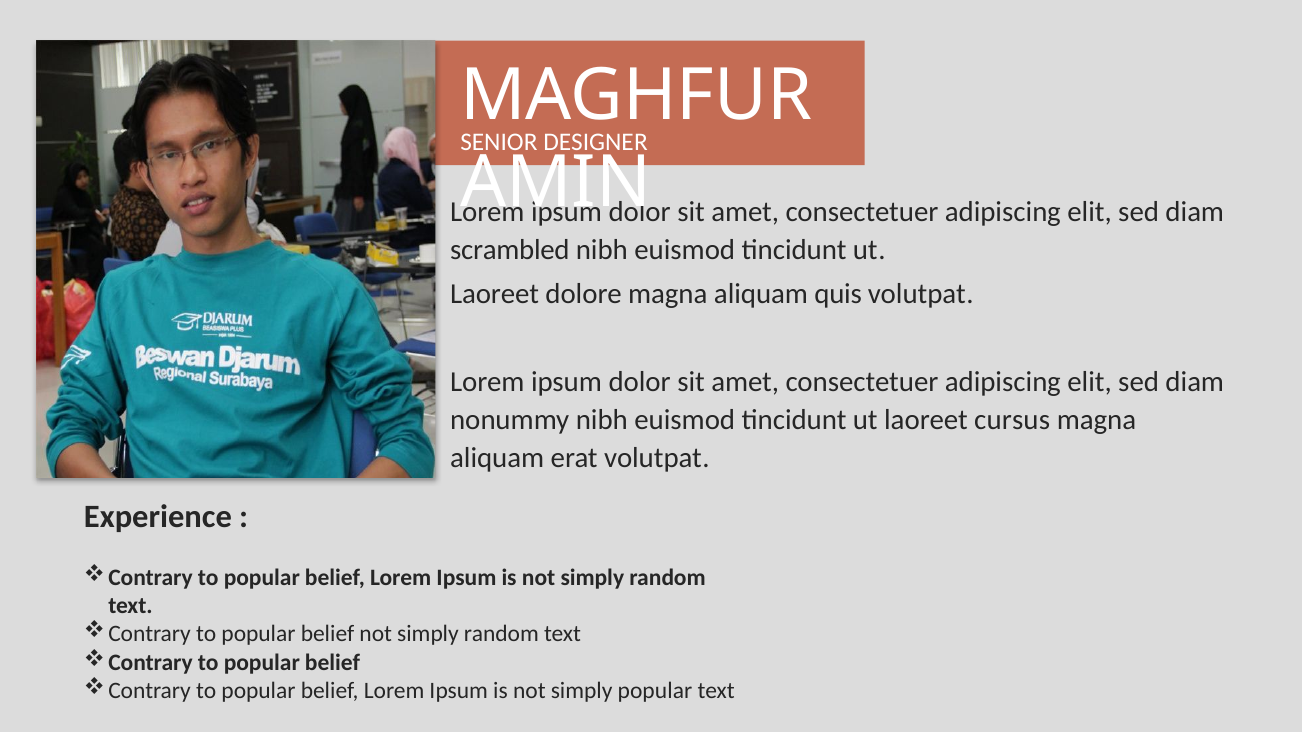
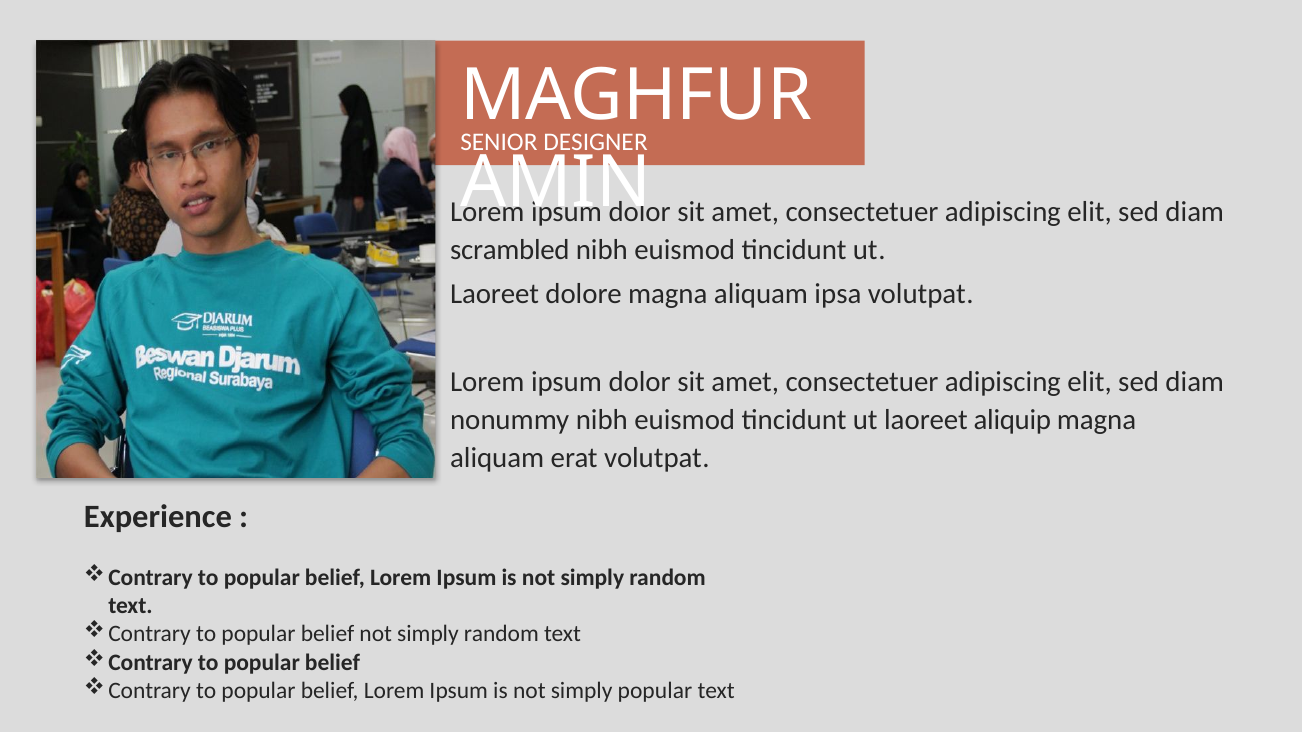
quis: quis -> ipsa
cursus: cursus -> aliquip
